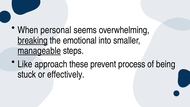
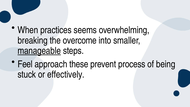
personal: personal -> practices
breaking underline: present -> none
emotional: emotional -> overcome
Like: Like -> Feel
